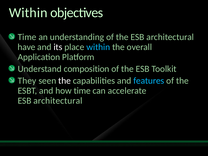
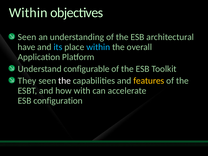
Time at (27, 37): Time -> Seen
its colour: white -> light blue
composition: composition -> configurable
features colour: light blue -> yellow
how time: time -> with
architectural at (58, 101): architectural -> configuration
